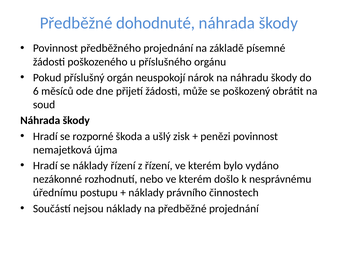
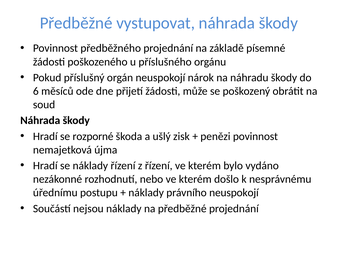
dohodnuté: dohodnuté -> vystupovat
právního činnostech: činnostech -> neuspokojí
